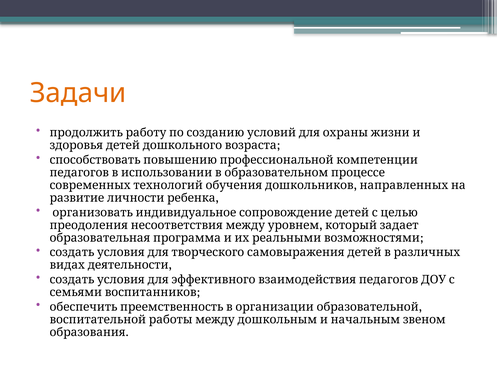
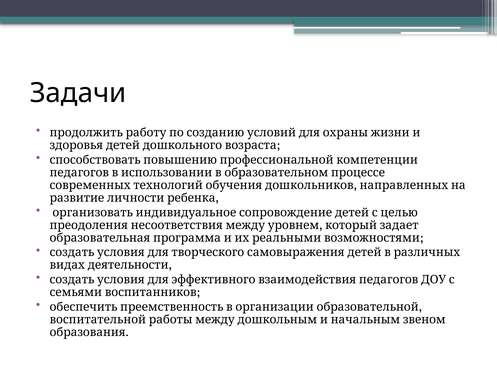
Задачи colour: orange -> black
